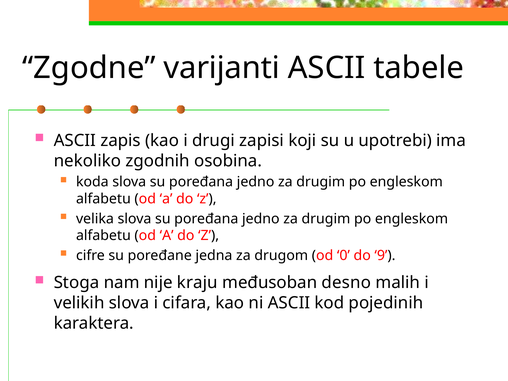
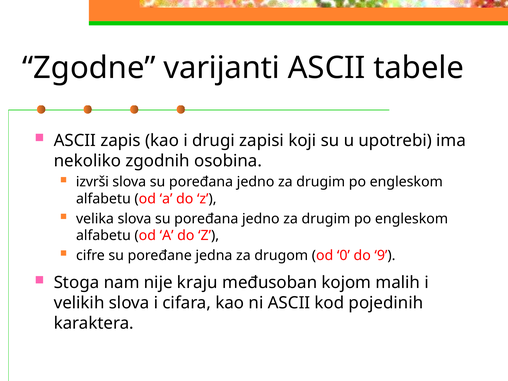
koda: koda -> izvrši
desno: desno -> kojom
